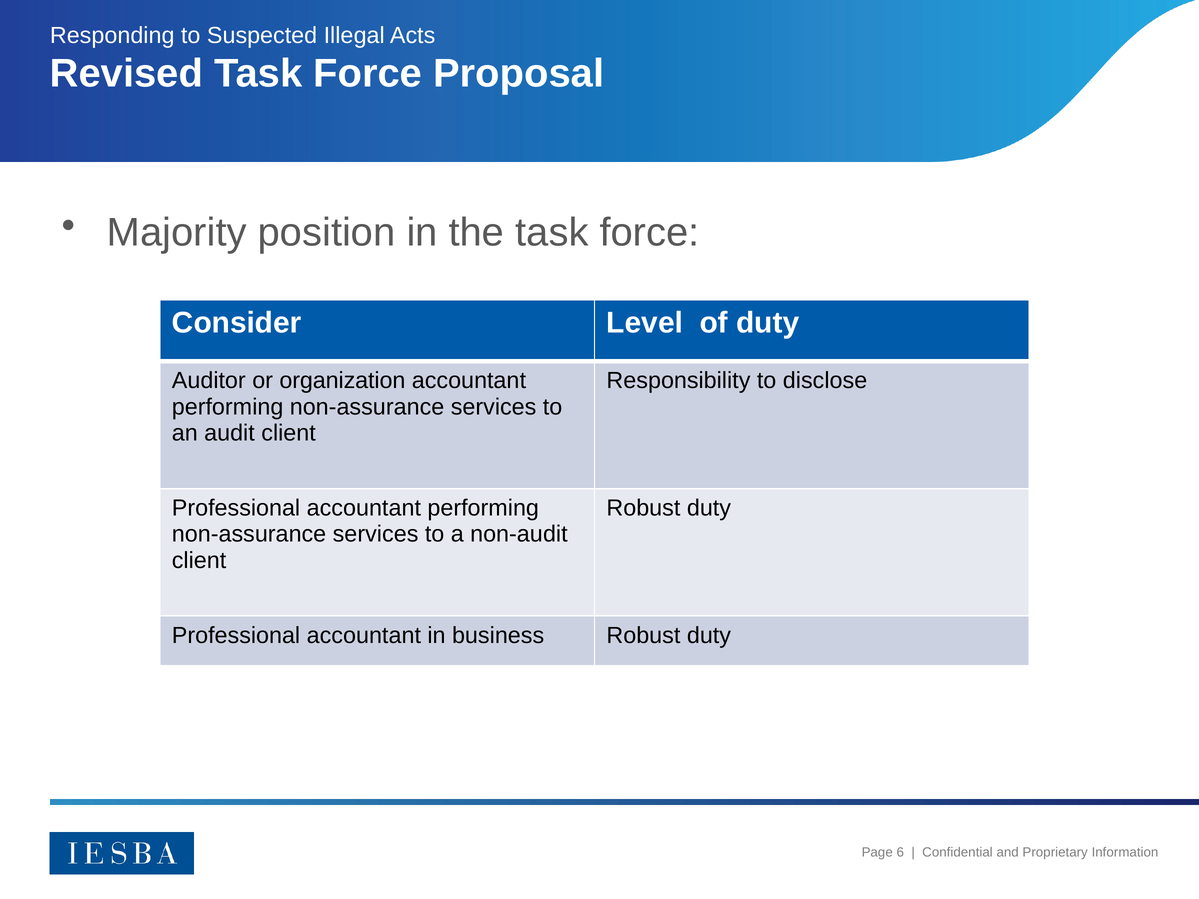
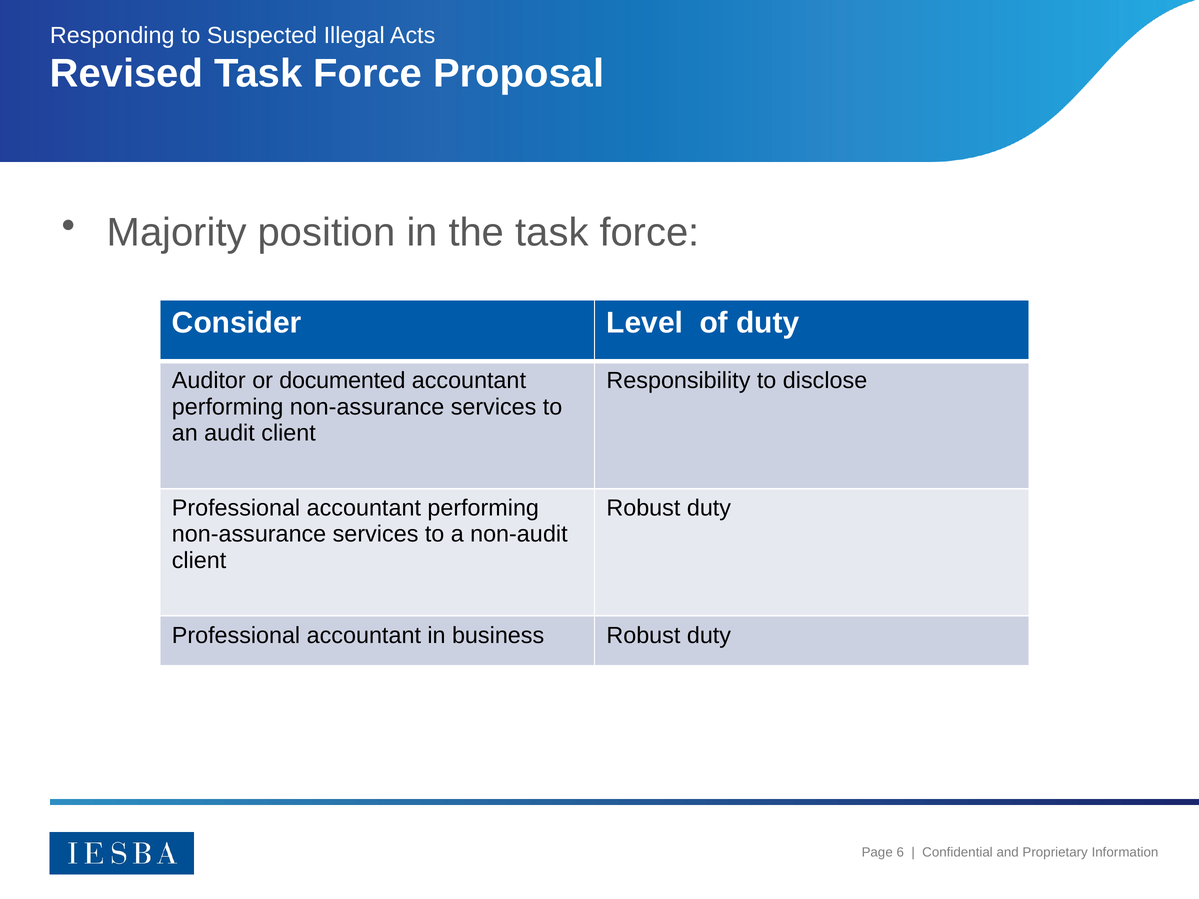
organization: organization -> documented
